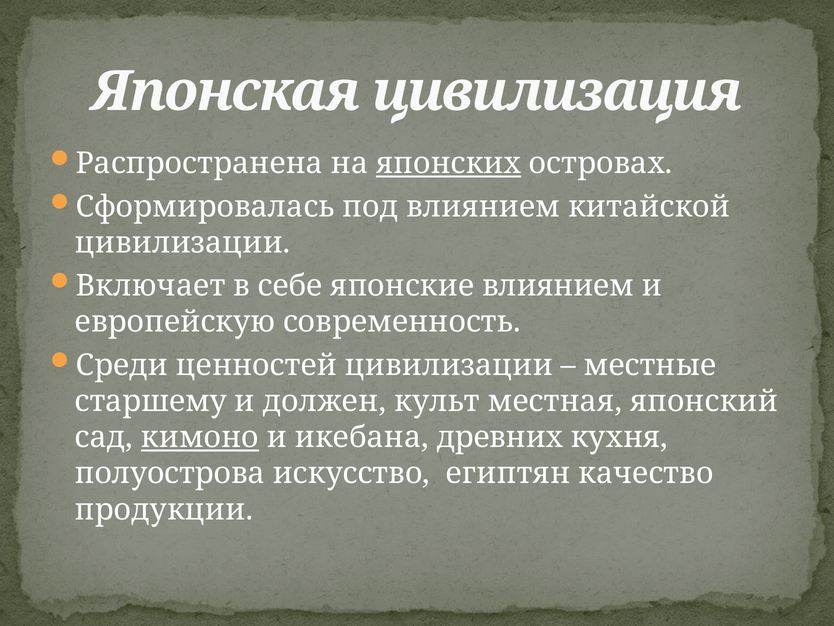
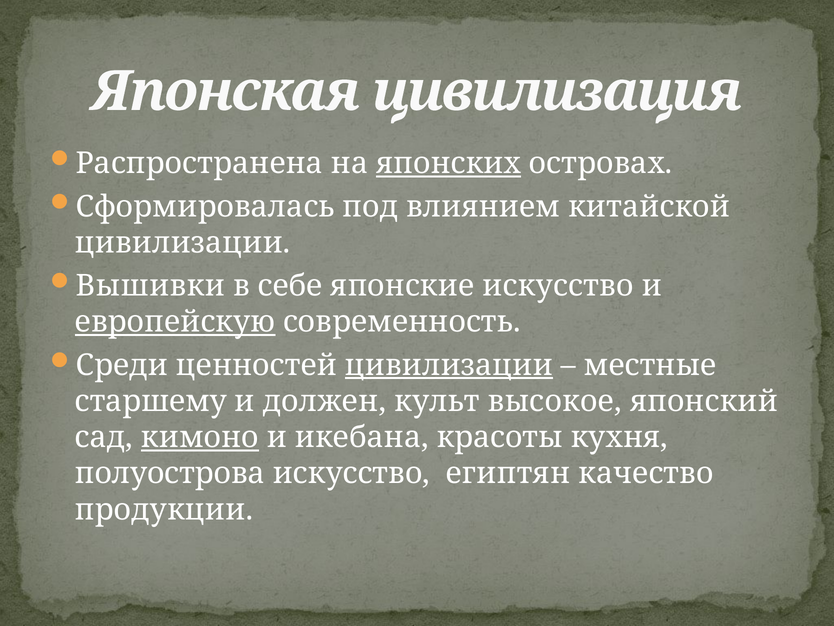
Включает: Включает -> Вышивки
японские влиянием: влиянием -> искусство
европейскую underline: none -> present
цивилизации at (449, 365) underline: none -> present
местная: местная -> высокое
древних: древних -> красоты
